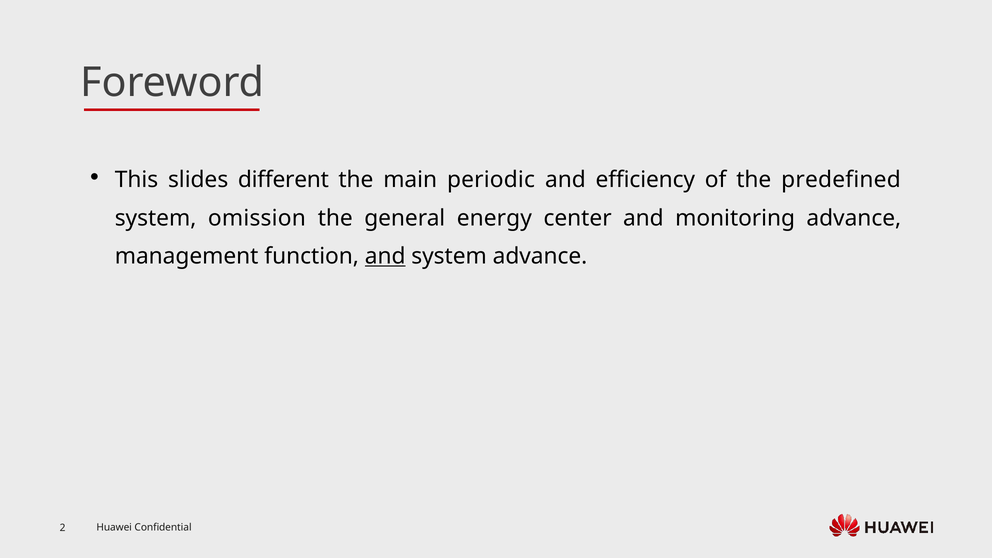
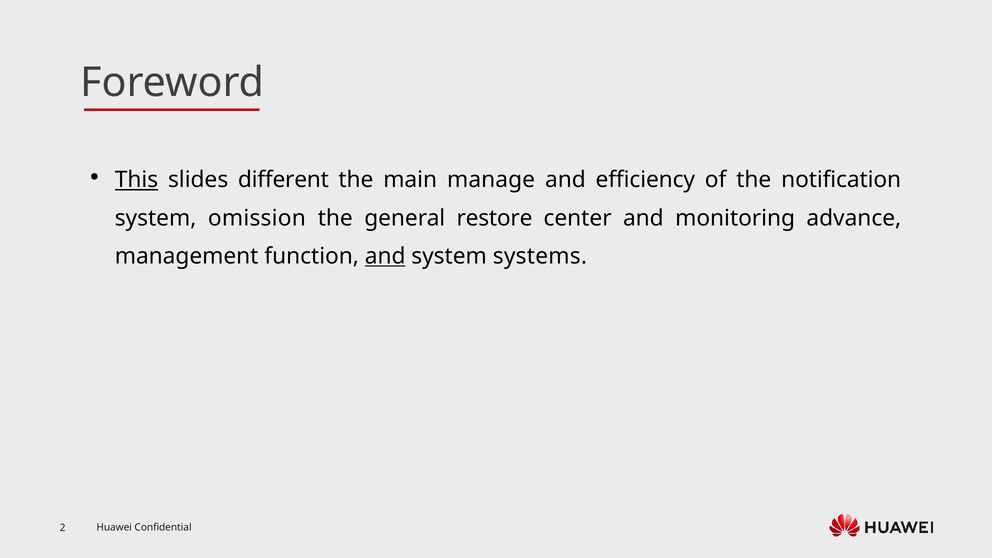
This underline: none -> present
periodic: periodic -> manage
predefined: predefined -> notification
energy: energy -> restore
system advance: advance -> systems
